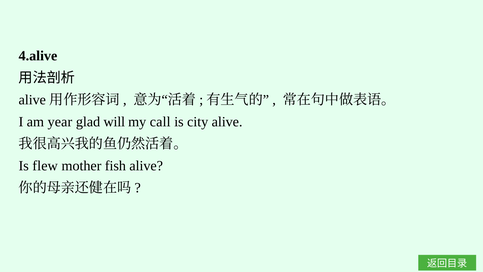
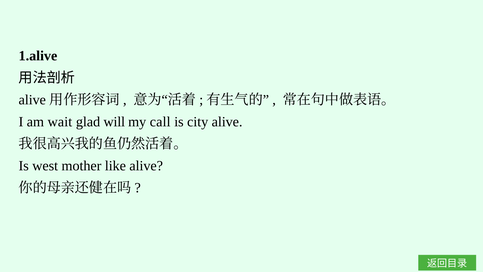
4.alive: 4.alive -> 1.alive
year: year -> wait
flew: flew -> west
fish: fish -> like
